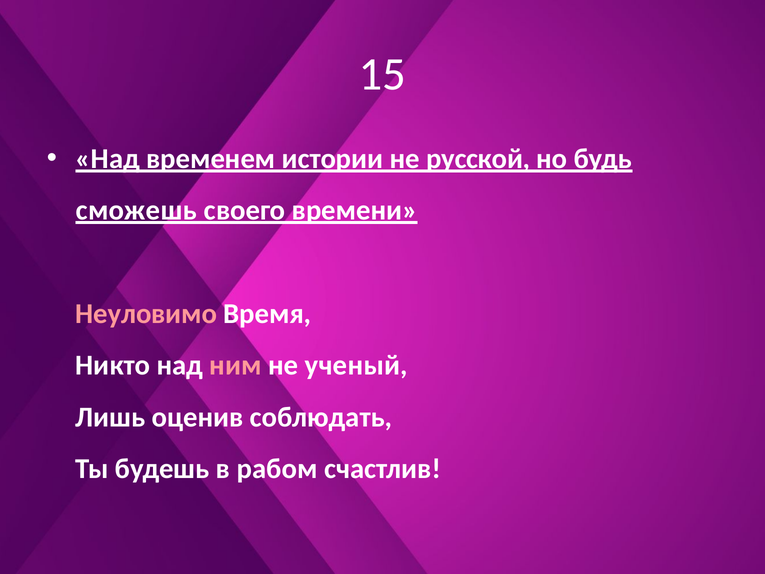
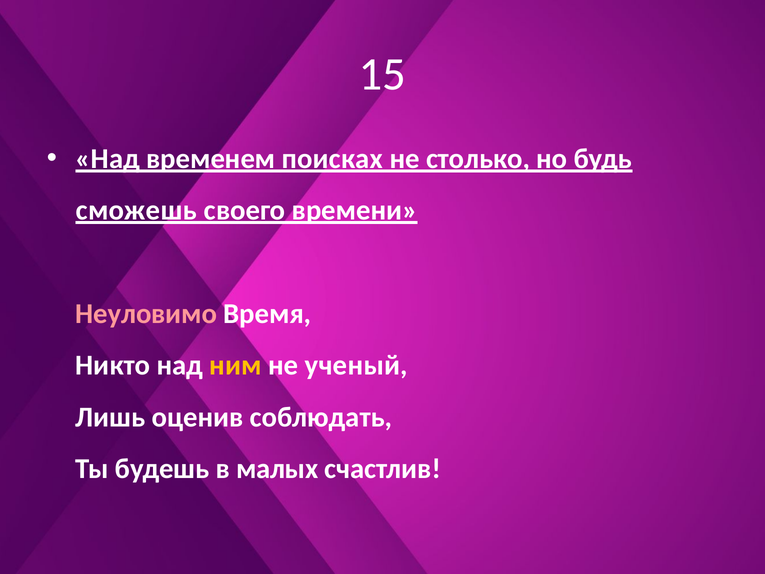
истории: истории -> поисках
русской: русской -> столько
ним colour: pink -> yellow
рабом: рабом -> малых
